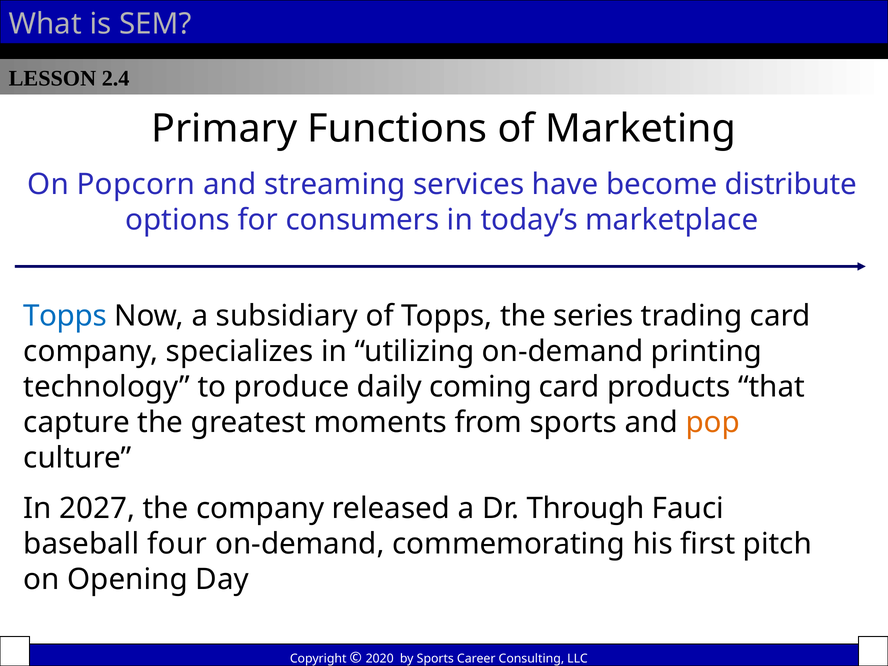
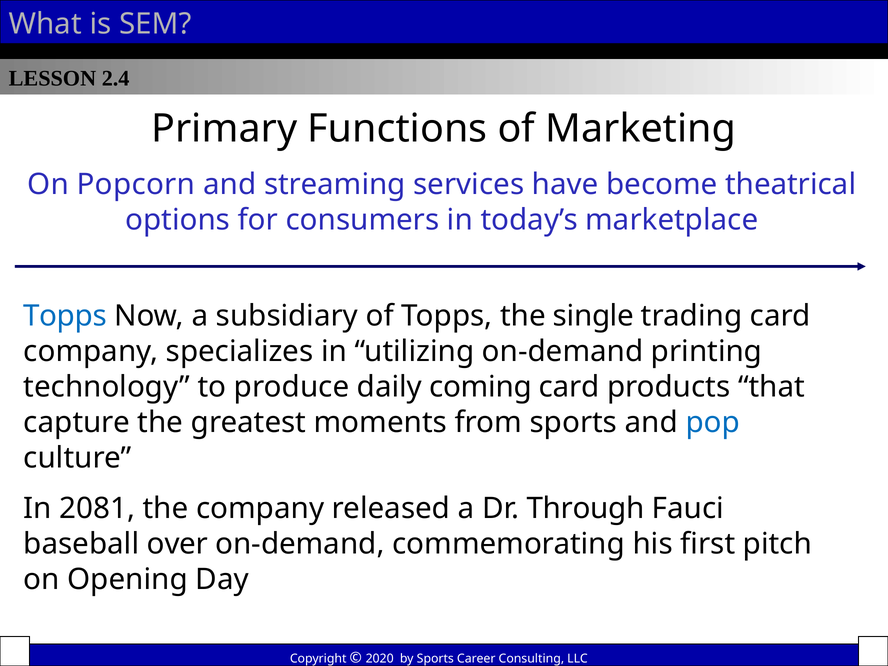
distribute: distribute -> theatrical
series: series -> single
pop colour: orange -> blue
2027: 2027 -> 2081
four: four -> over
